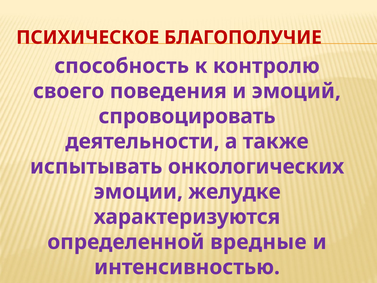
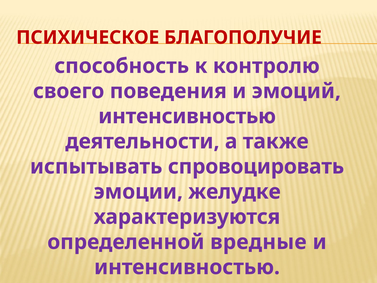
спровоцировать at (187, 116): спровоцировать -> интенсивностью
онкологических: онкологических -> спровоцировать
